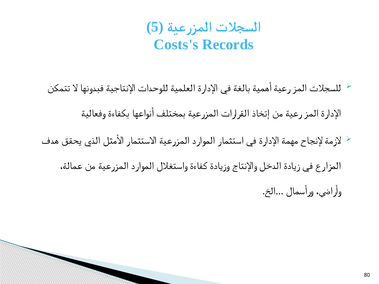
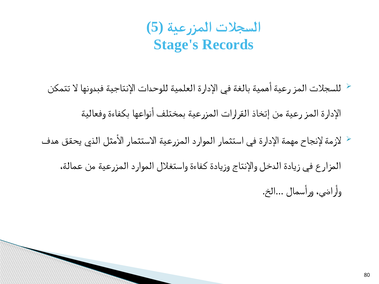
Costs's: Costs's -> Stage's
